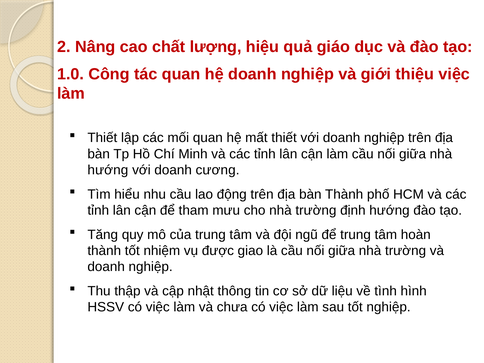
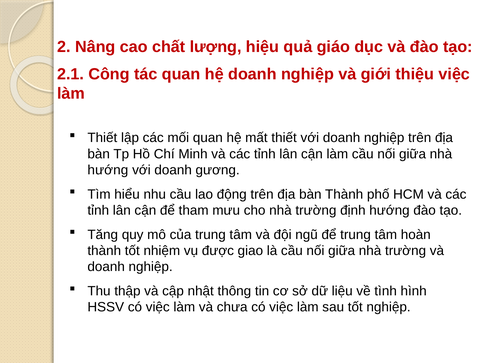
1.0: 1.0 -> 2.1
cương: cương -> gương
